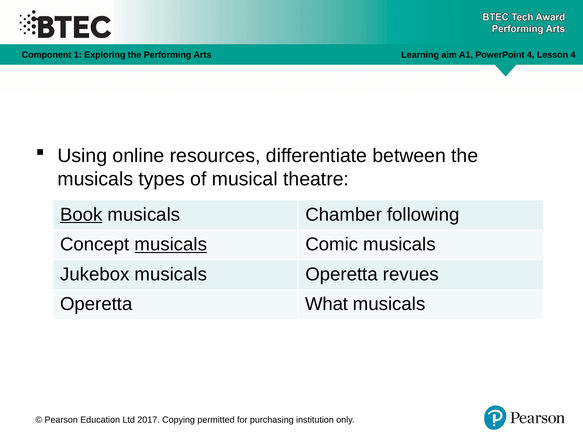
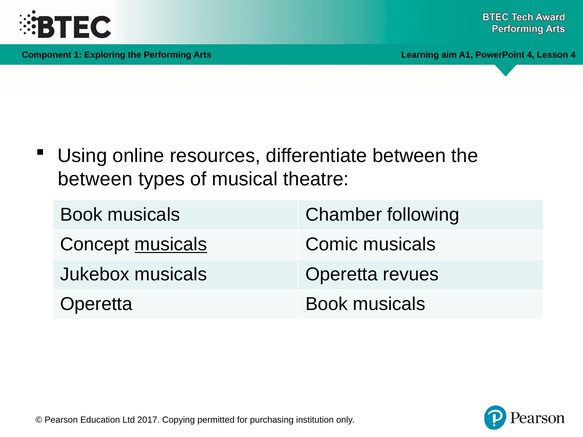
musicals at (95, 179): musicals -> between
Book at (81, 215) underline: present -> none
Operetta What: What -> Book
